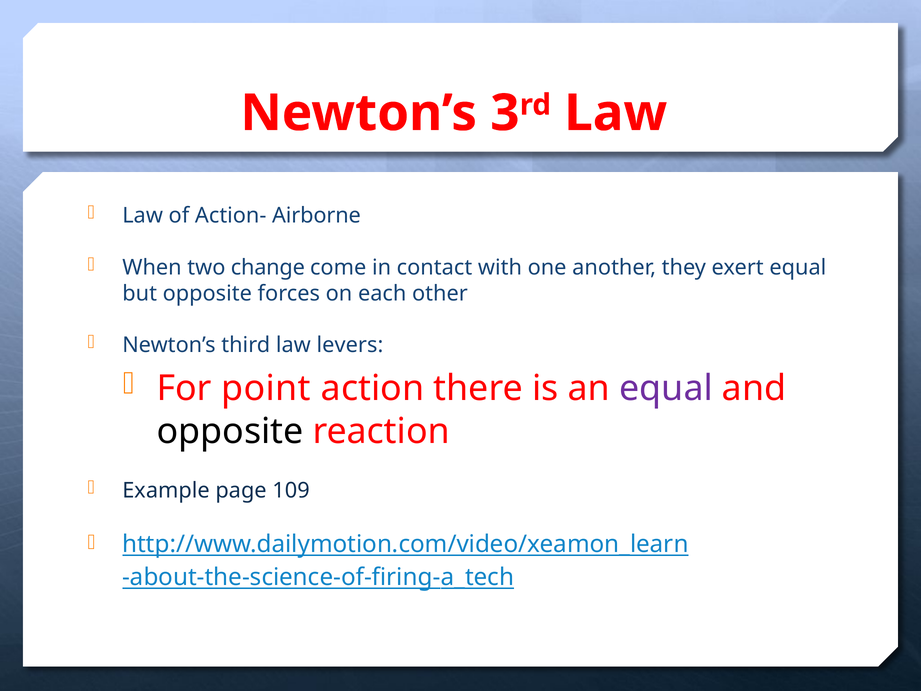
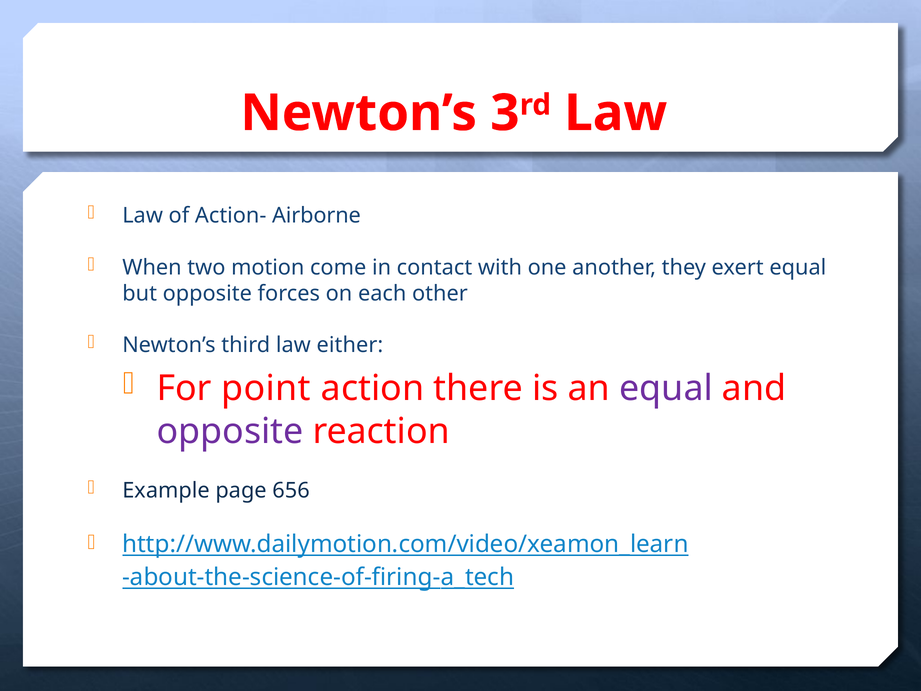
change: change -> motion
levers: levers -> either
opposite at (230, 431) colour: black -> purple
109: 109 -> 656
